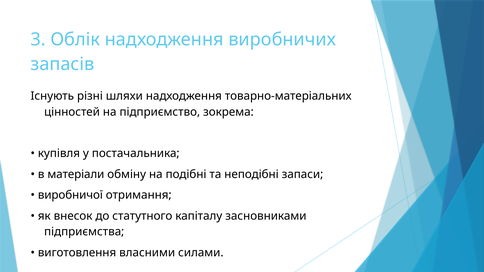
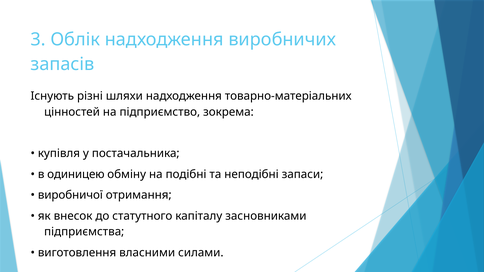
матерiали: матерiали -> одиницею
